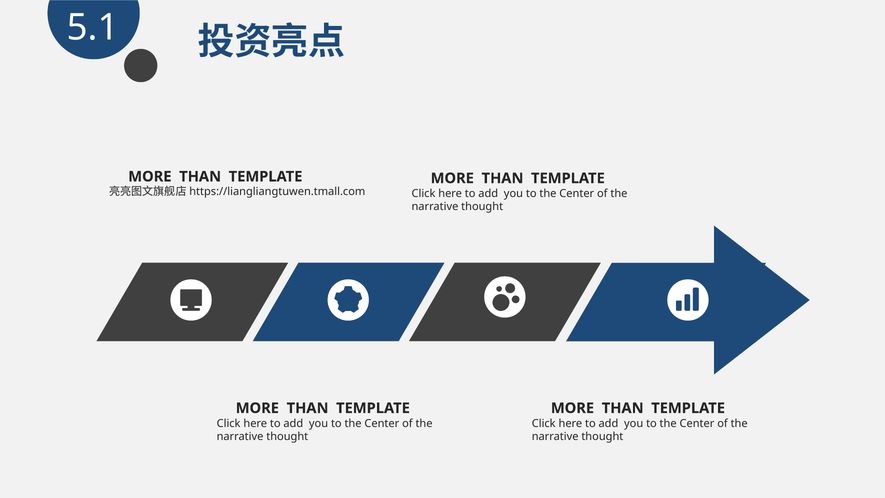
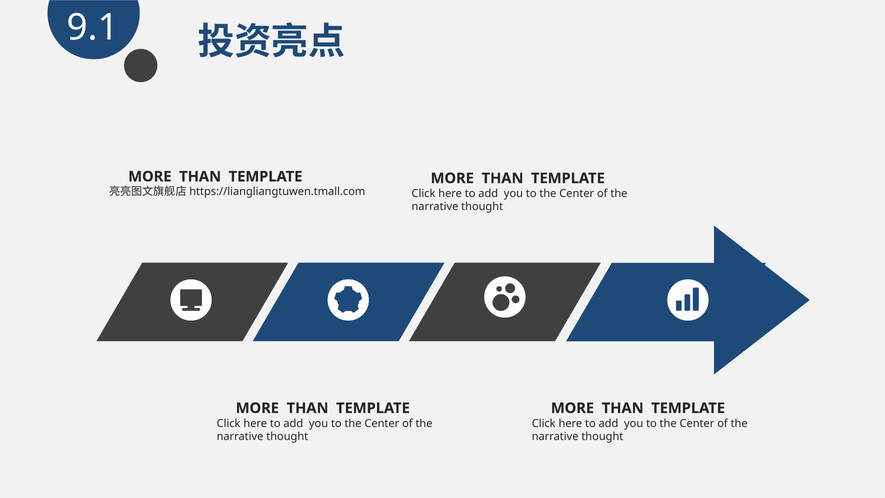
5.1: 5.1 -> 9.1
